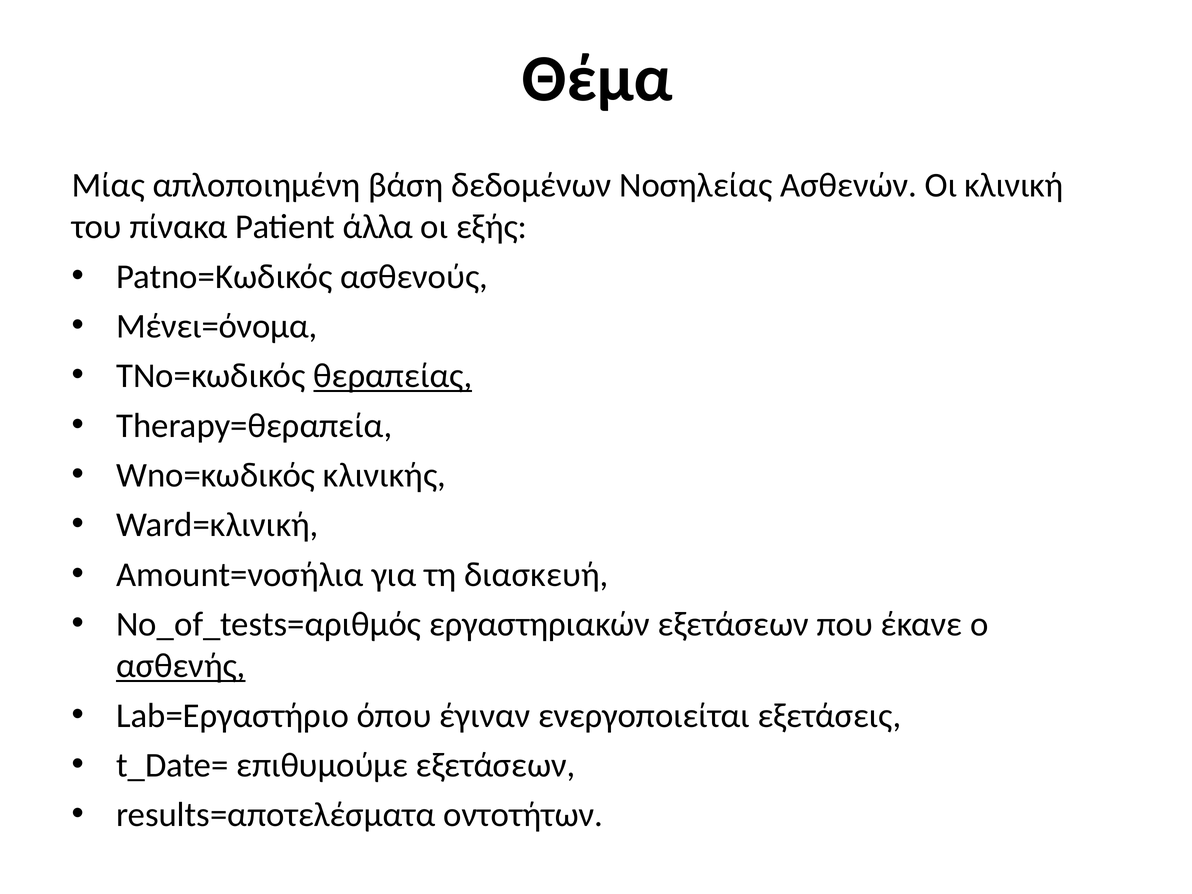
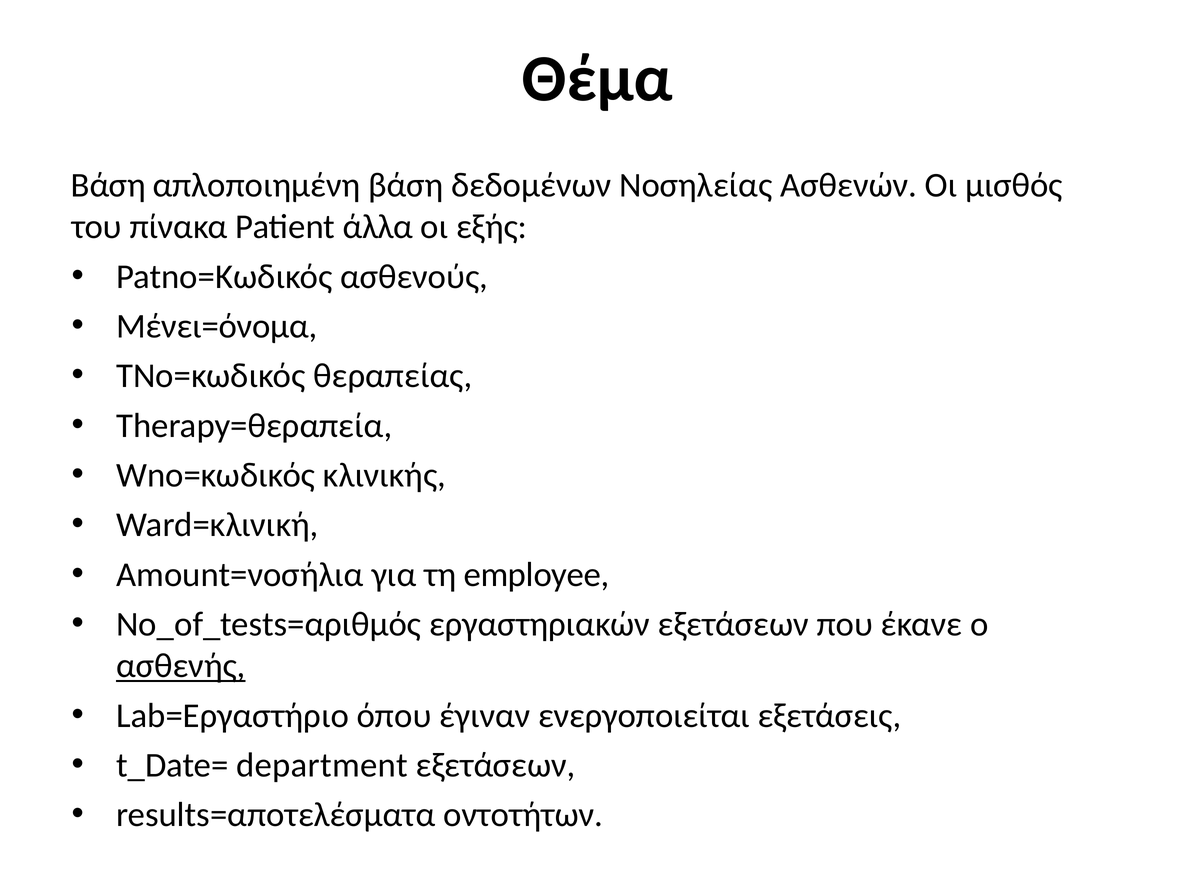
Μίας at (108, 185): Μίας -> Βάση
κλινική: κλινική -> μισθός
θεραπείας underline: present -> none
διασκευή: διασκευή -> employee
επιθυμούμε: επιθυμούμε -> department
